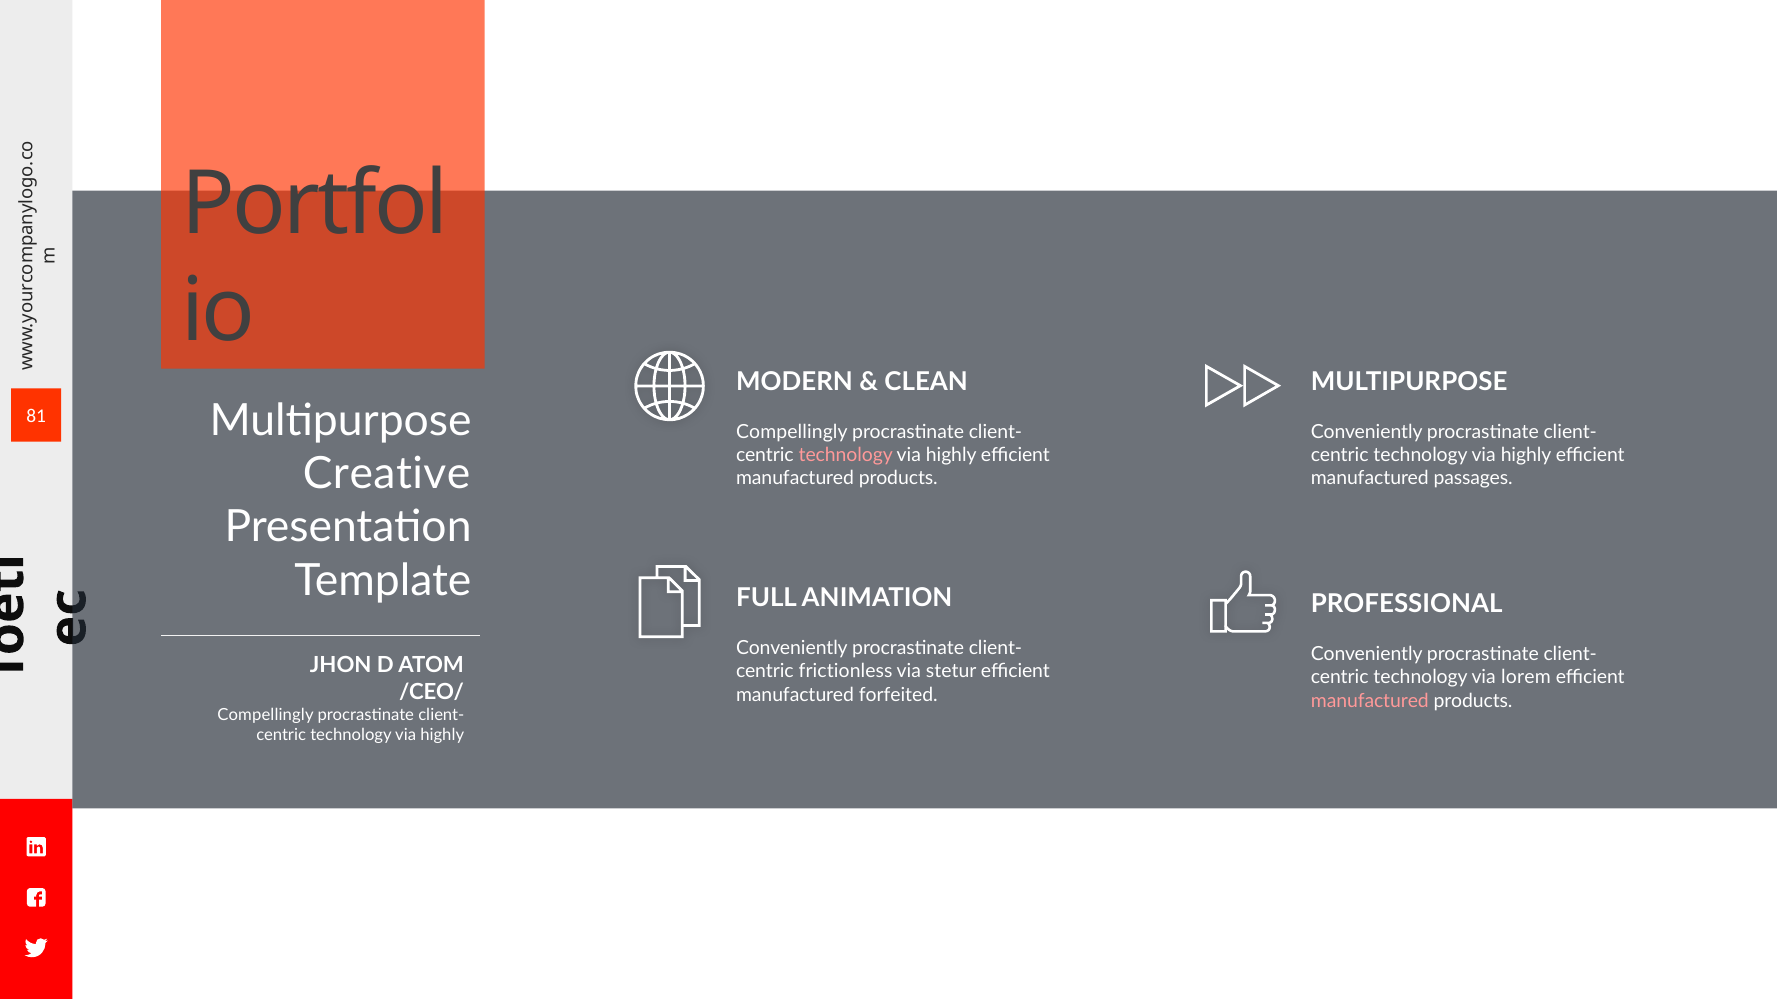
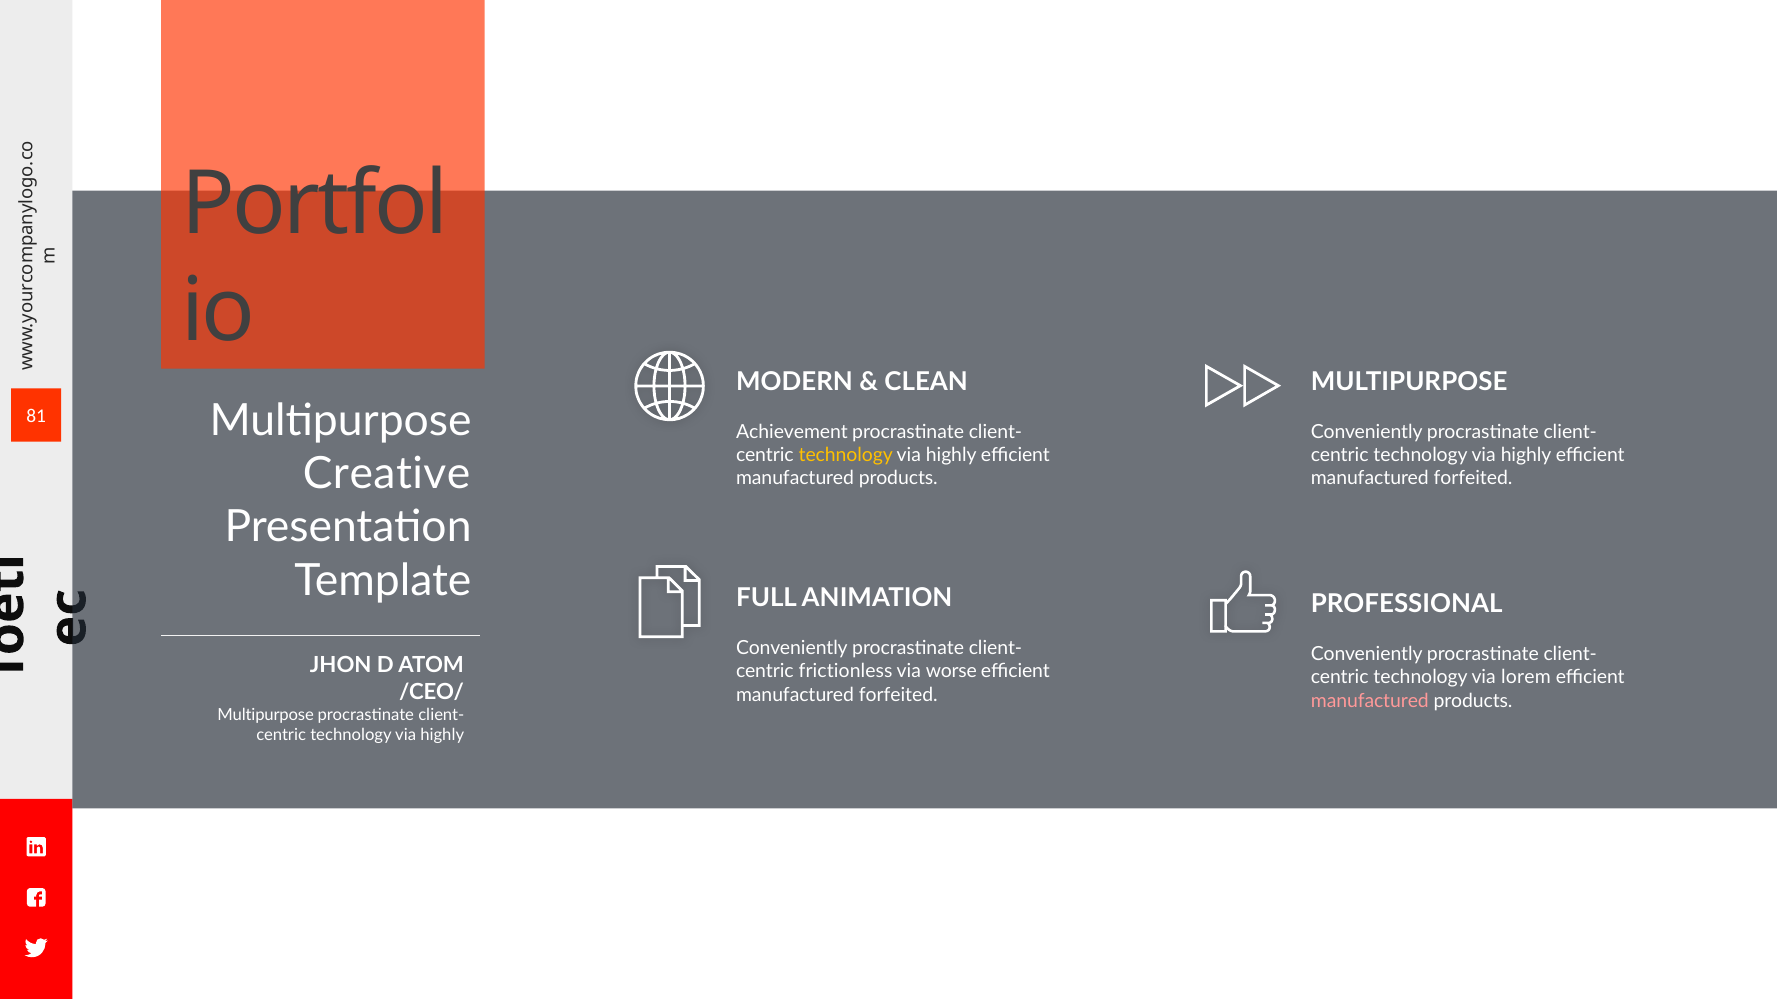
Compellingly at (792, 432): Compellingly -> Achievement
technology at (846, 455) colour: pink -> yellow
passages at (1473, 479): passages -> forfeited
stetur: stetur -> worse
Compellingly at (265, 715): Compellingly -> Multipurpose
